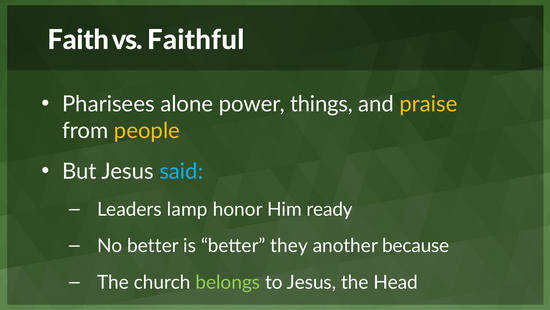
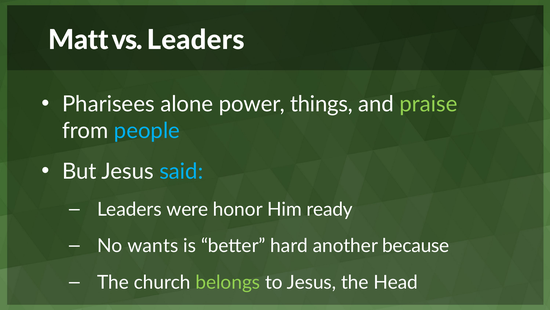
Faith: Faith -> Matt
vs Faithful: Faithful -> Leaders
praise colour: yellow -> light green
people colour: yellow -> light blue
lamp: lamp -> were
No better: better -> wants
they: they -> hard
